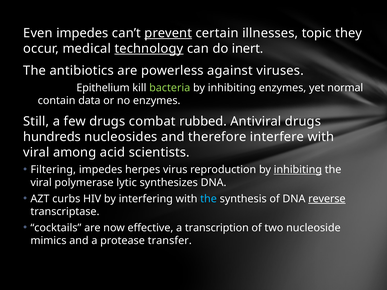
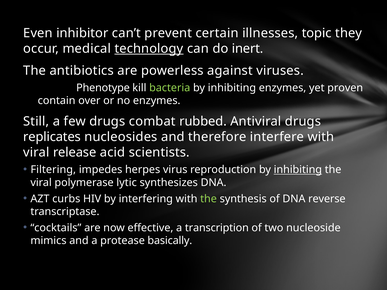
Even impedes: impedes -> inhibitor
prevent underline: present -> none
Epithelium: Epithelium -> Phenotype
normal: normal -> proven
data: data -> over
hundreds: hundreds -> replicates
among: among -> release
the at (209, 199) colour: light blue -> light green
reverse underline: present -> none
transfer: transfer -> basically
